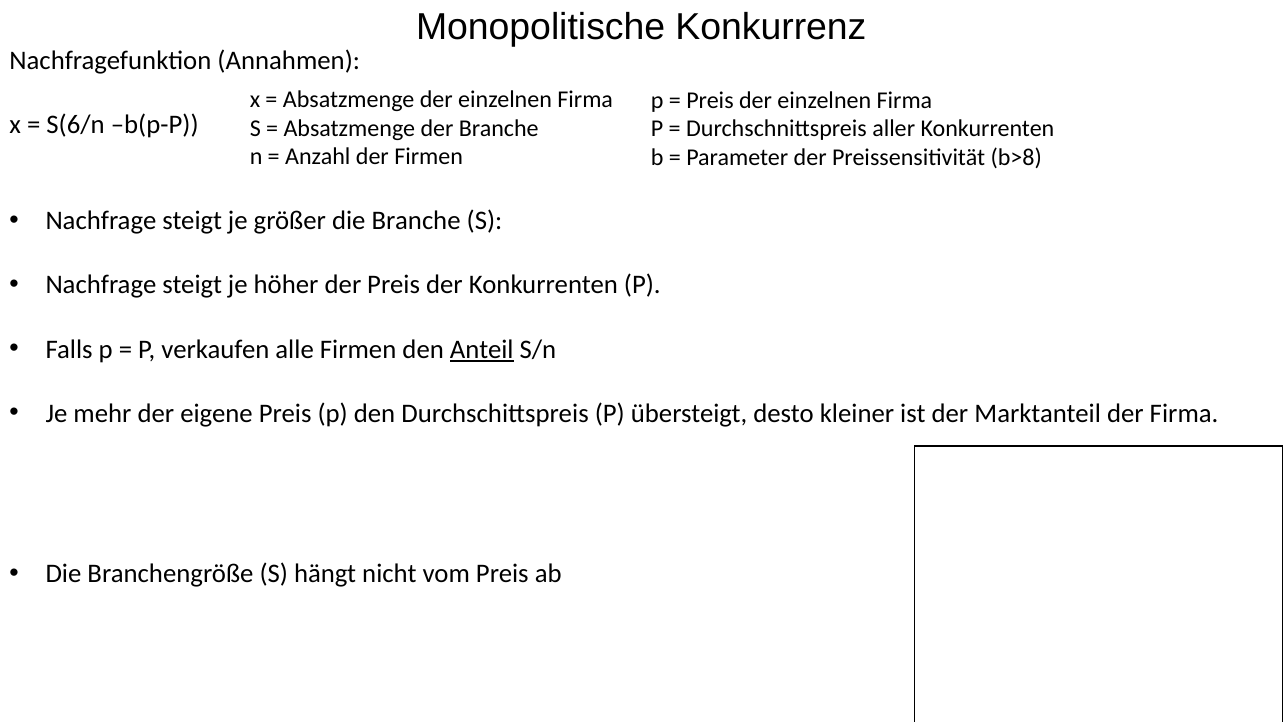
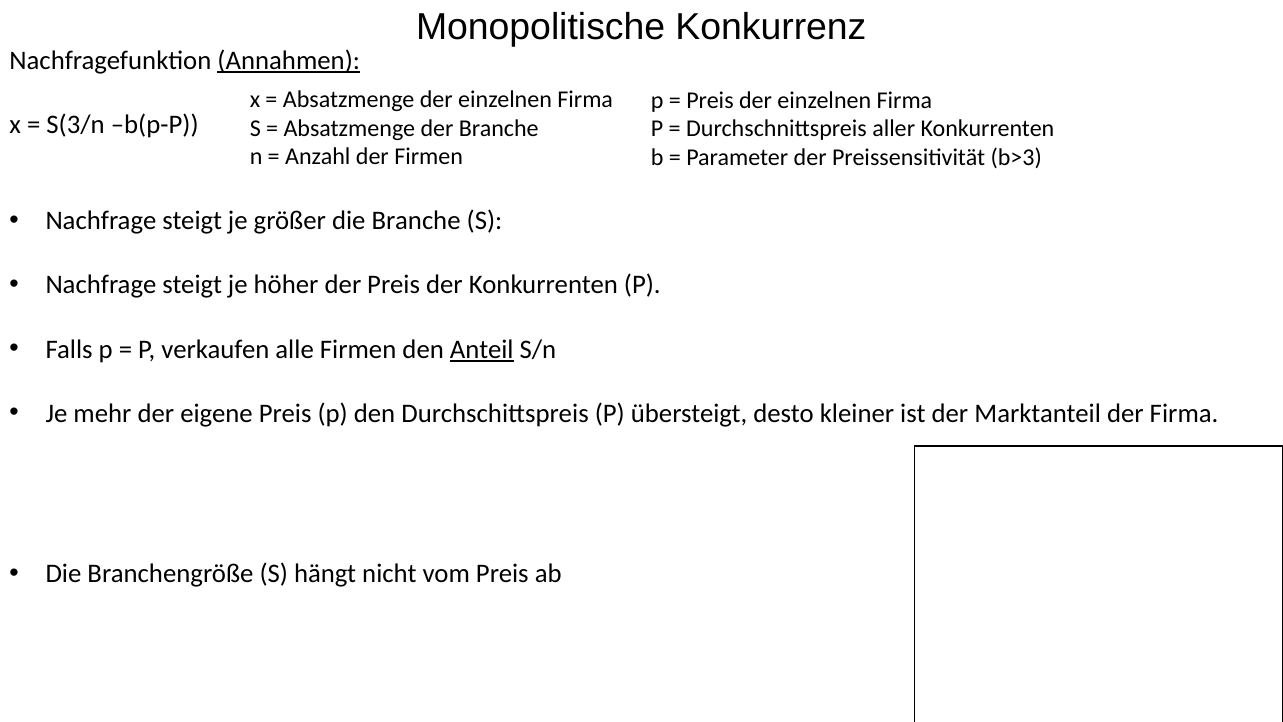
Annahmen underline: none -> present
S(6/n: S(6/n -> S(3/n
b>8: b>8 -> b>3
